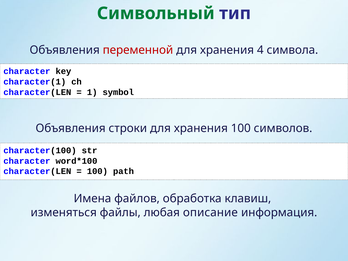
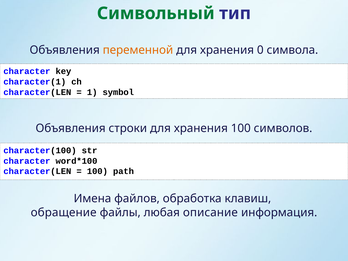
переменной colour: red -> orange
4: 4 -> 0
изменяться: изменяться -> обращение
